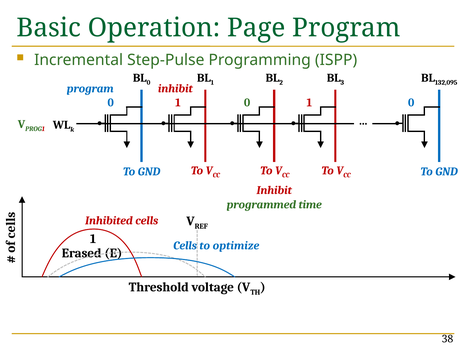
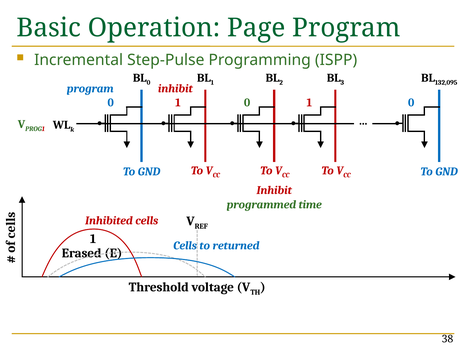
optimize: optimize -> returned
